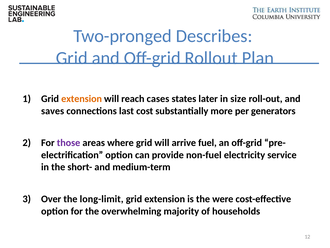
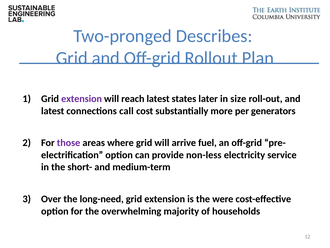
extension at (82, 99) colour: orange -> purple
reach cases: cases -> latest
saves at (53, 111): saves -> latest
last: last -> call
non-fuel: non-fuel -> non-less
long-limit: long-limit -> long-need
